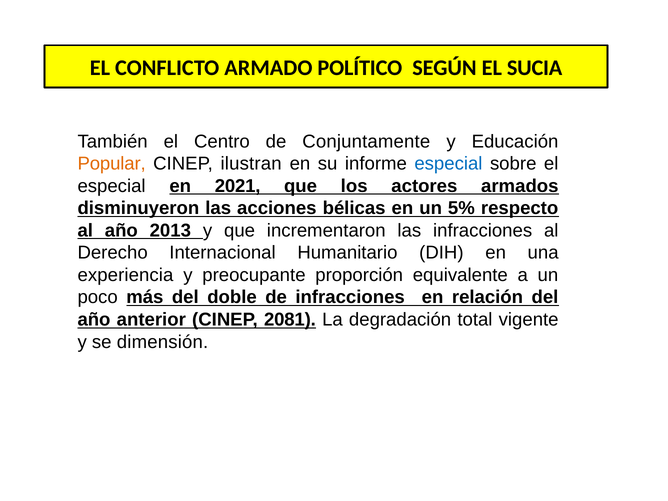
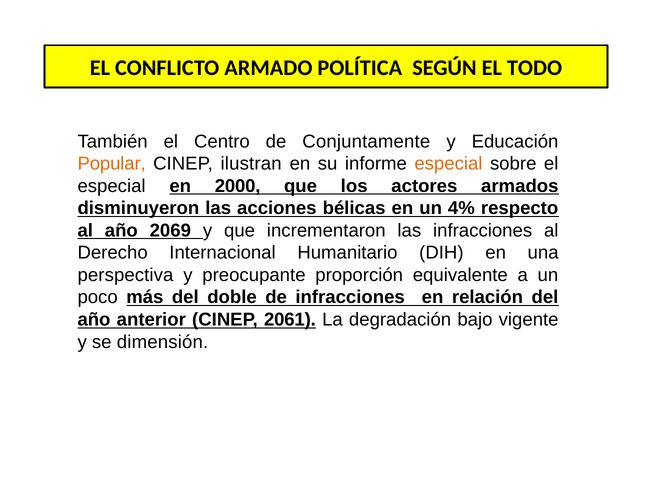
POLÍTICO: POLÍTICO -> POLÍTICA
SUCIA: SUCIA -> TODO
especial at (448, 164) colour: blue -> orange
2021: 2021 -> 2000
5%: 5% -> 4%
2013: 2013 -> 2069
experiencia: experiencia -> perspectiva
2081: 2081 -> 2061
total: total -> bajo
